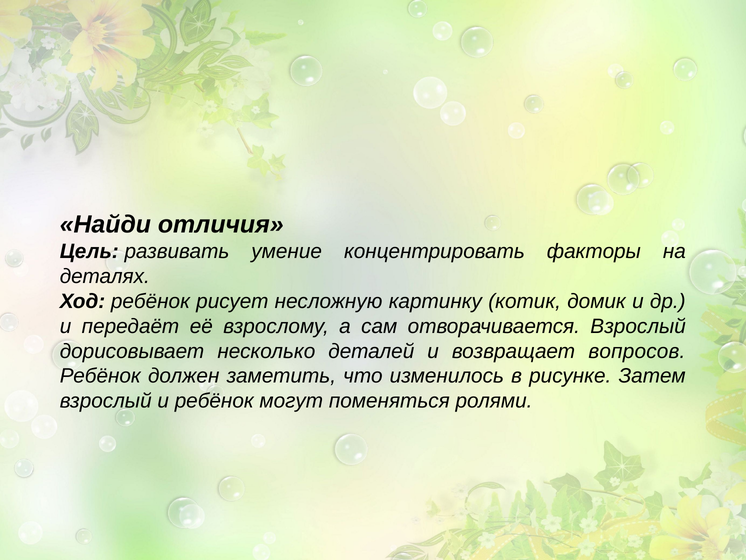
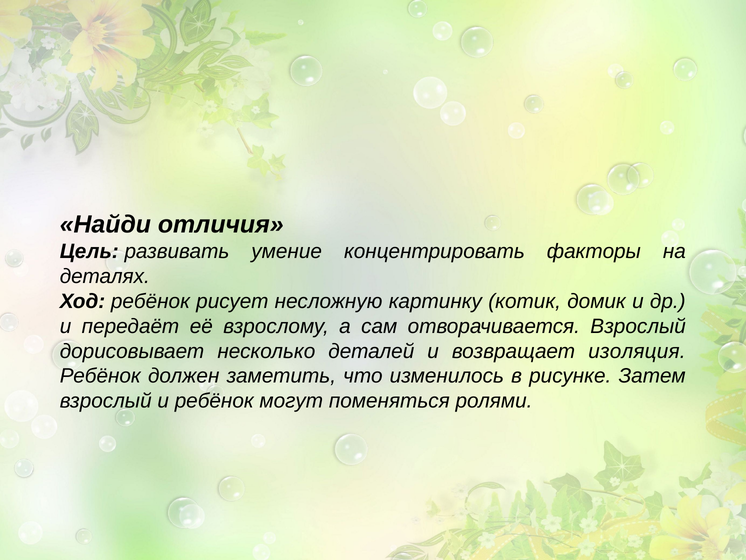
вопросов: вопросов -> изоляция
